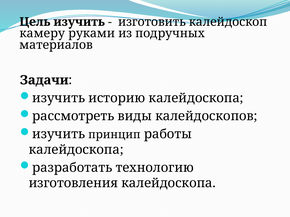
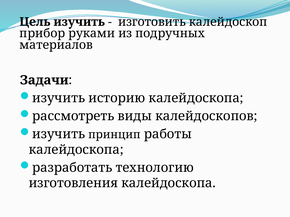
камеру: камеру -> прибор
